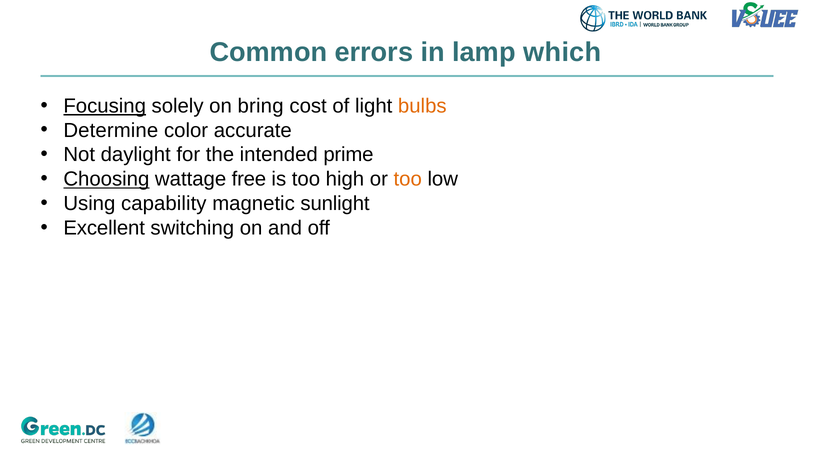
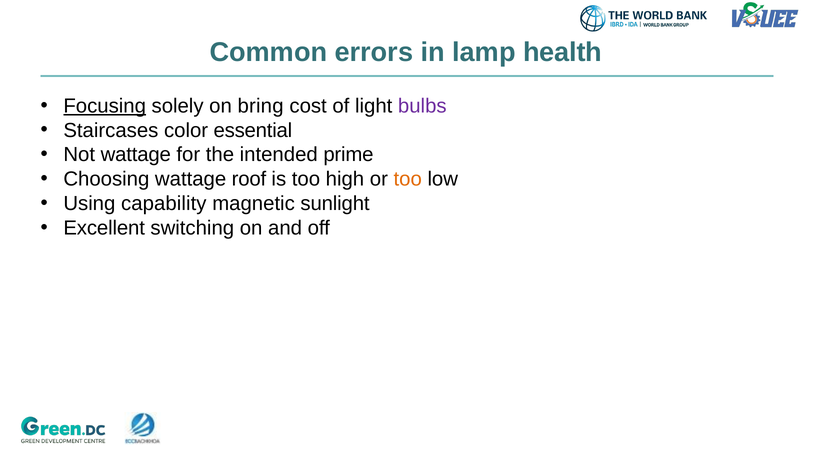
which: which -> health
bulbs colour: orange -> purple
Determine: Determine -> Staircases
accurate: accurate -> essential
Not daylight: daylight -> wattage
Choosing underline: present -> none
free: free -> roof
